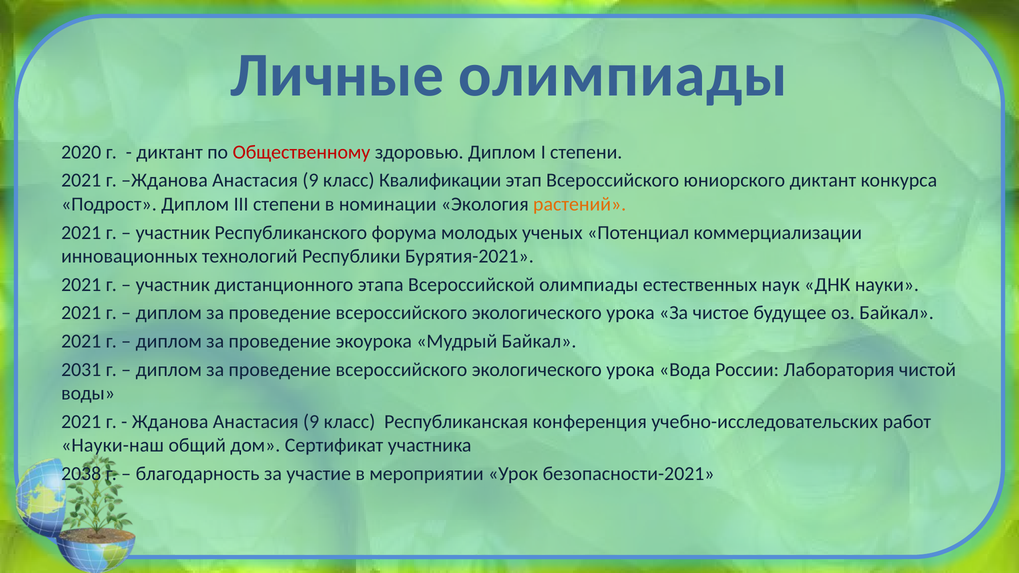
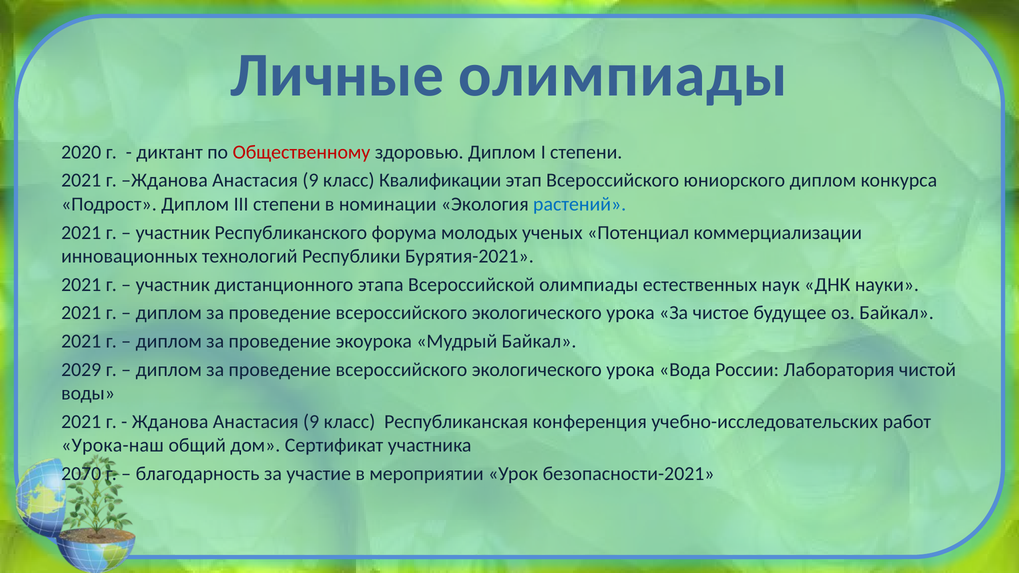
юниорского диктант: диктант -> диплом
растений colour: orange -> blue
2031: 2031 -> 2029
Науки-наш: Науки-наш -> Урока-наш
2038: 2038 -> 2070
